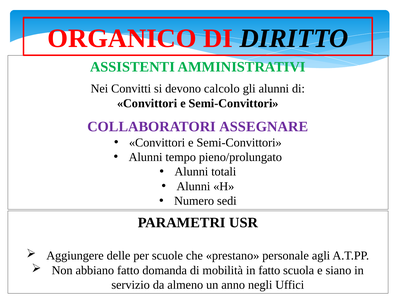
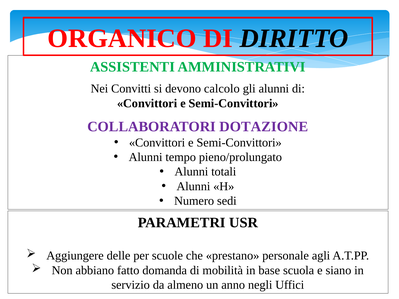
ASSEGNARE: ASSEGNARE -> DOTAZIONE
in fatto: fatto -> base
